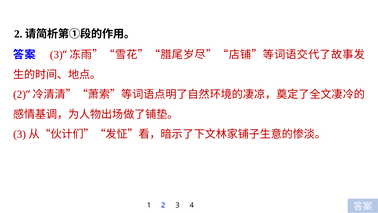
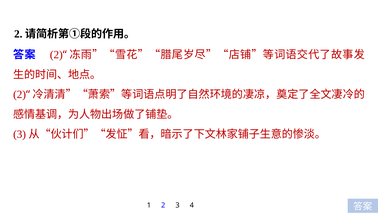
3 at (56, 55): 3 -> 2
